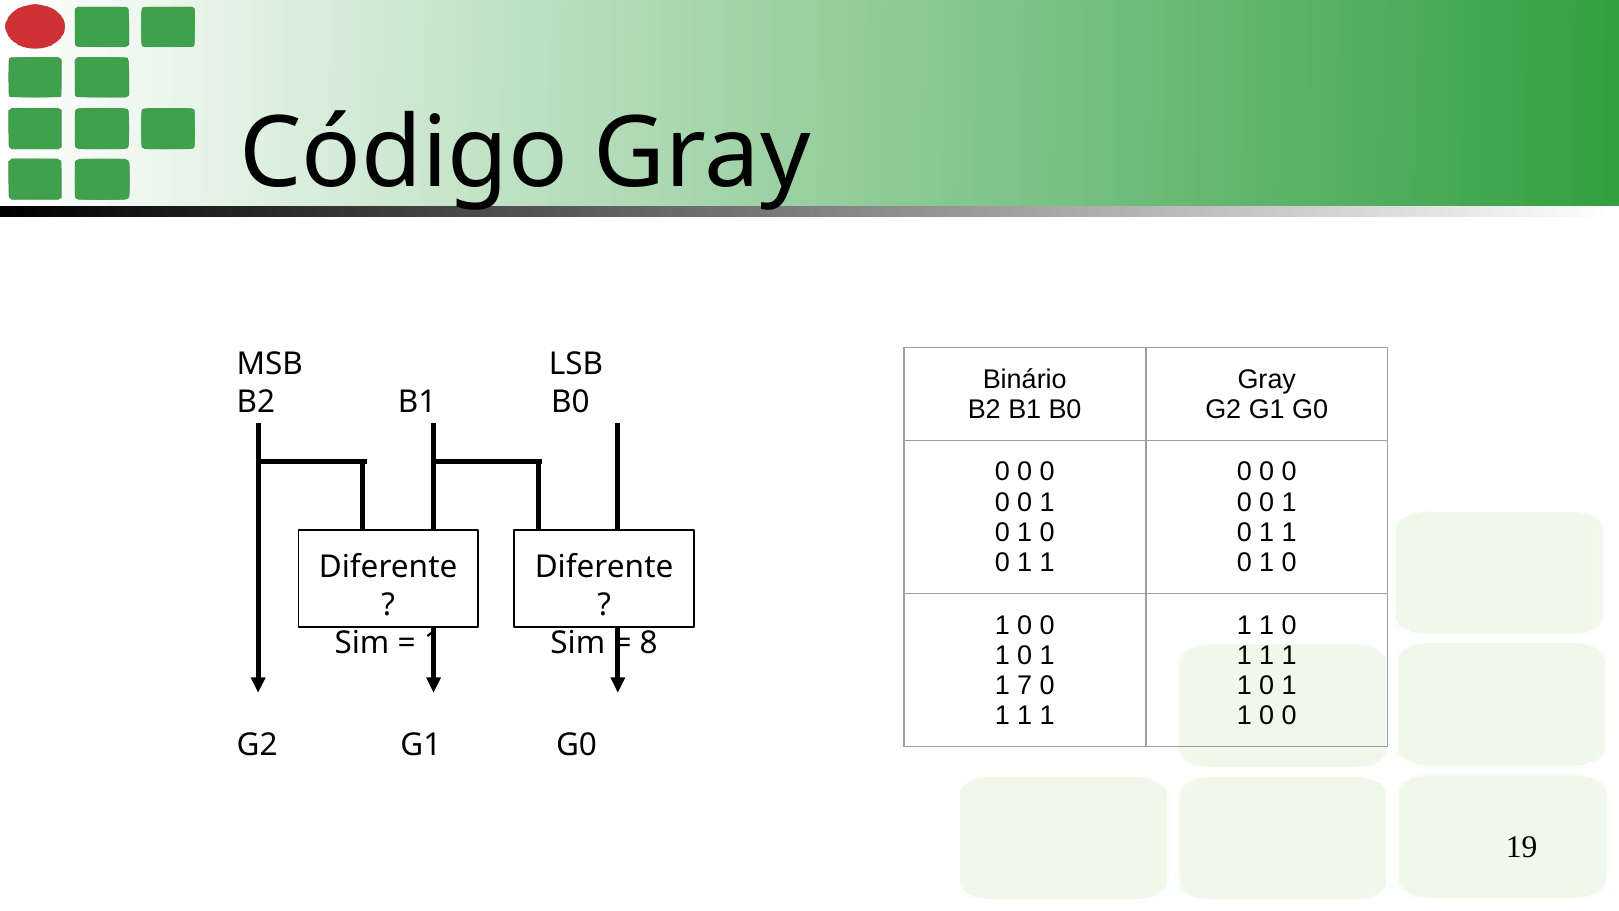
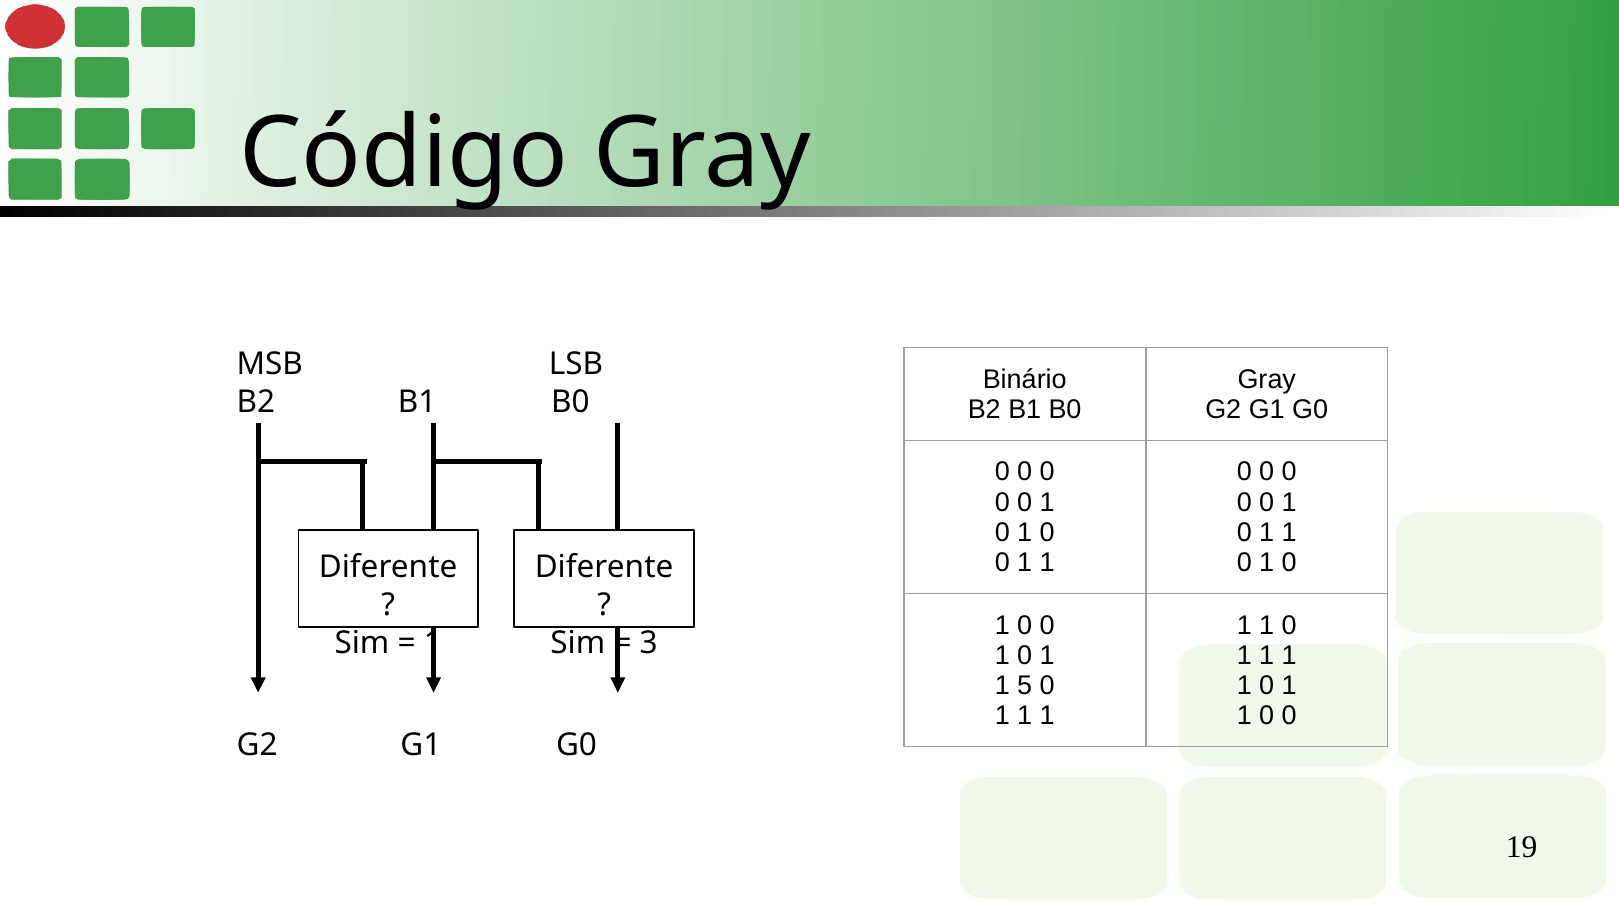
8: 8 -> 3
7: 7 -> 5
